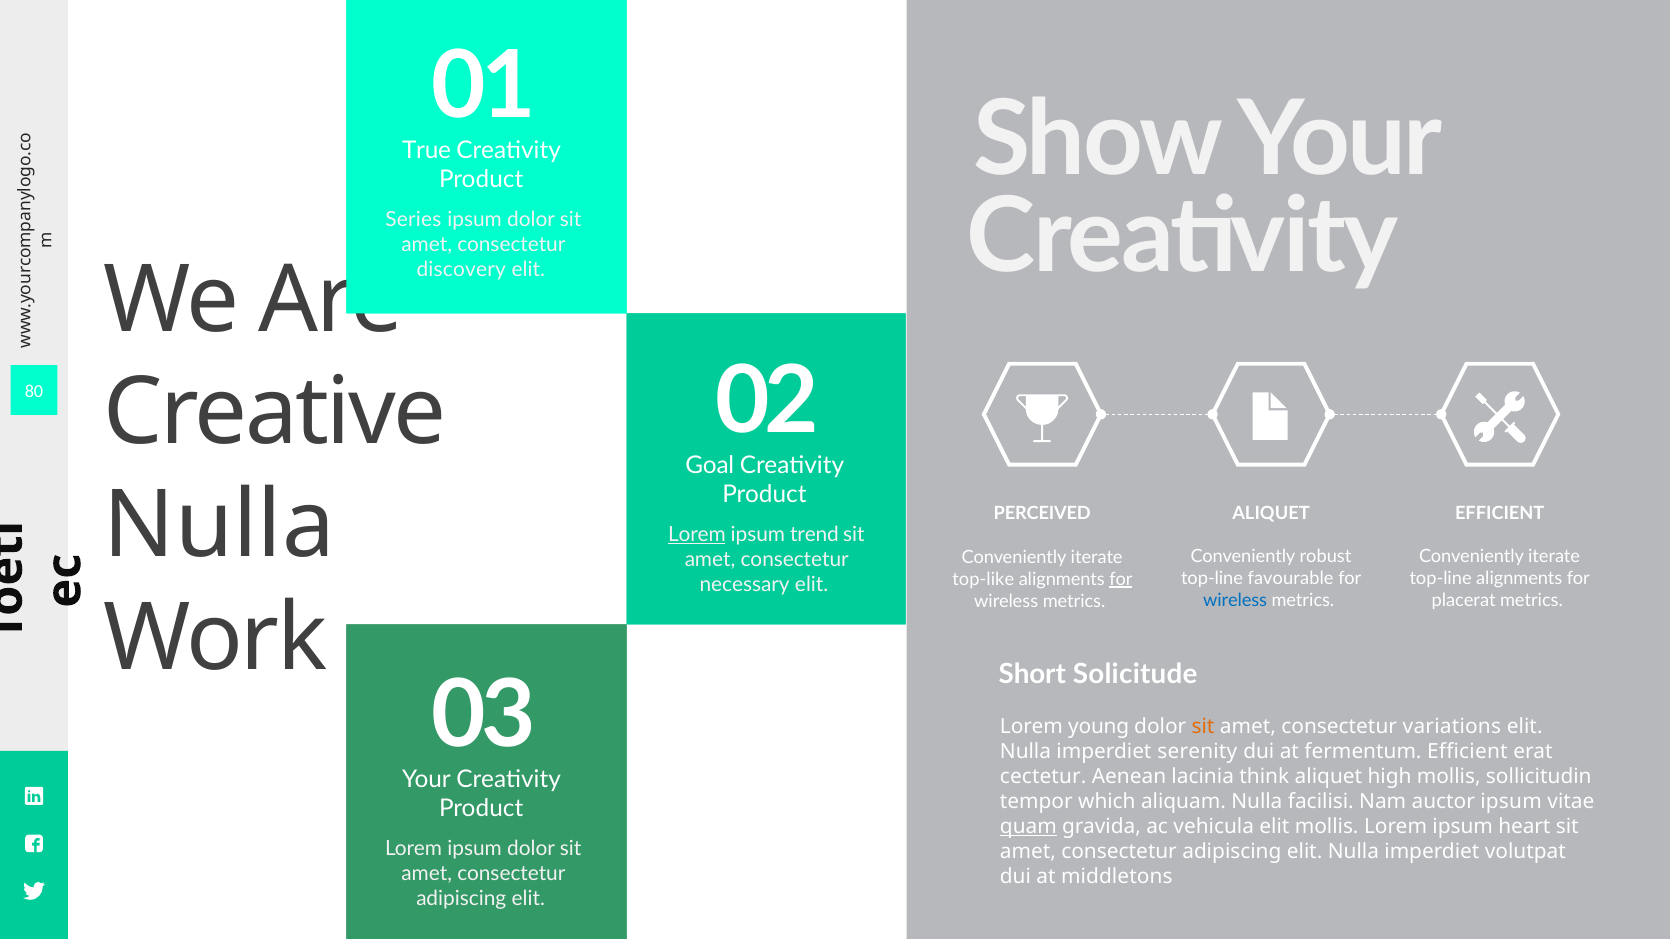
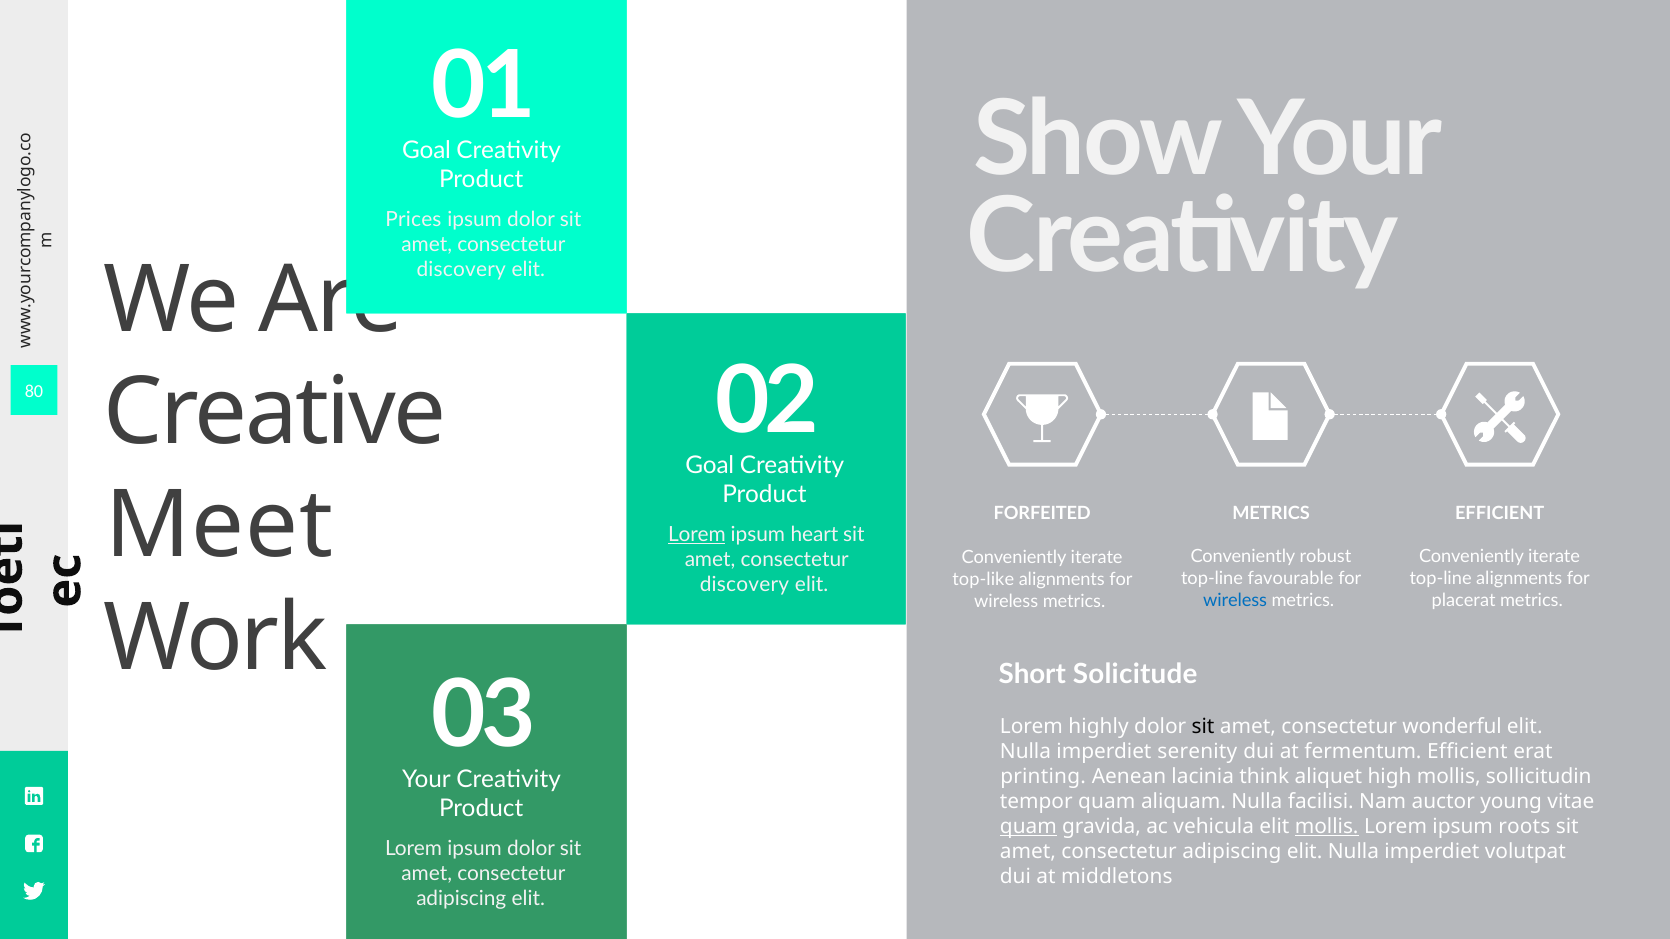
True at (427, 151): True -> Goal
Series: Series -> Prices
Nulla at (219, 526): Nulla -> Meet
ALIQUET at (1271, 513): ALIQUET -> METRICS
PERCEIVED: PERCEIVED -> FORFEITED
trend: trend -> heart
for at (1121, 579) underline: present -> none
necessary at (745, 585): necessary -> discovery
young: young -> highly
sit at (1203, 727) colour: orange -> black
variations: variations -> wonderful
cectetur: cectetur -> printing
tempor which: which -> quam
auctor ipsum: ipsum -> young
mollis at (1327, 827) underline: none -> present
heart: heart -> roots
